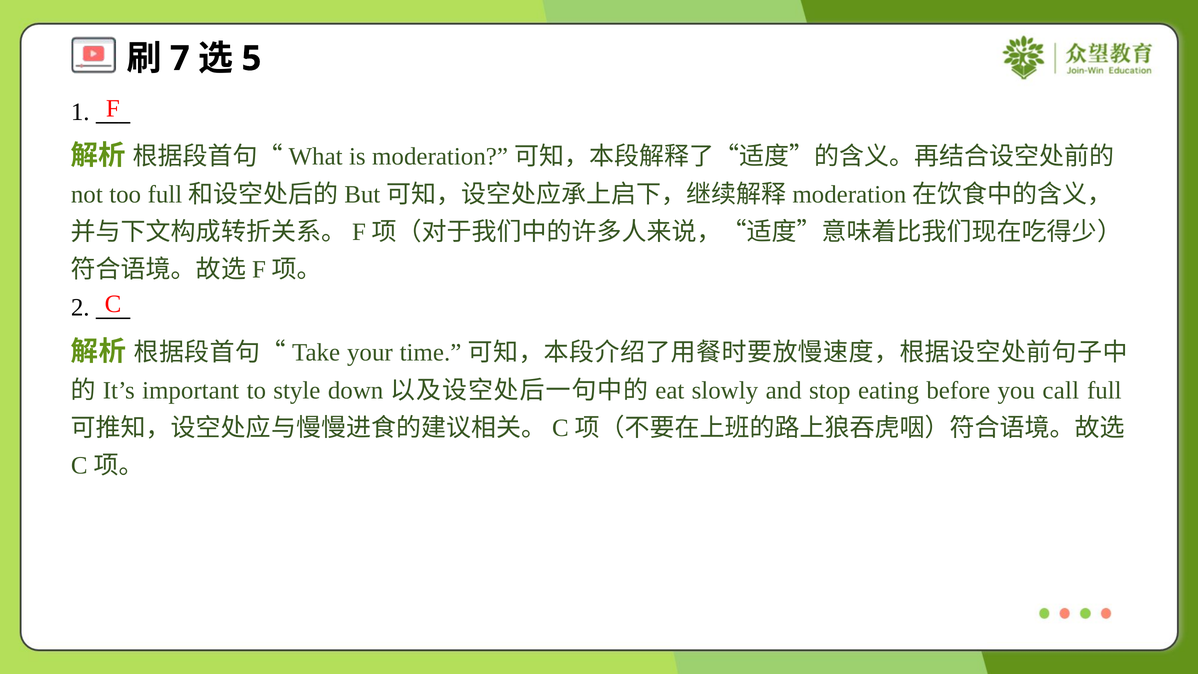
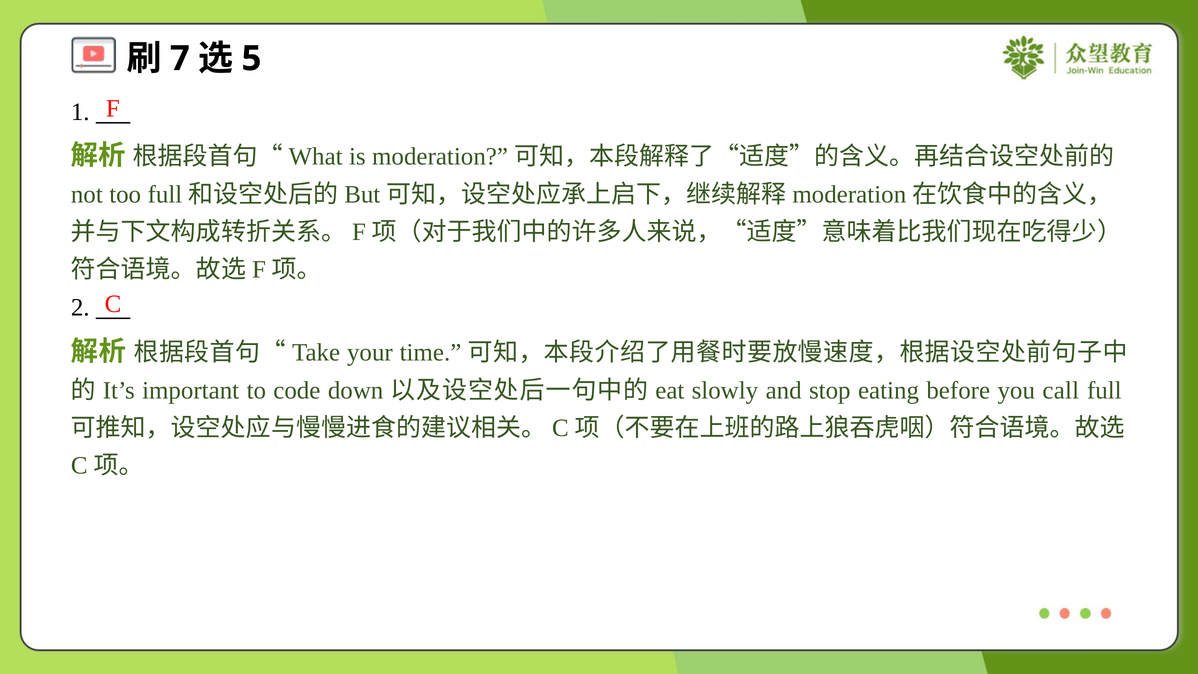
style: style -> code
